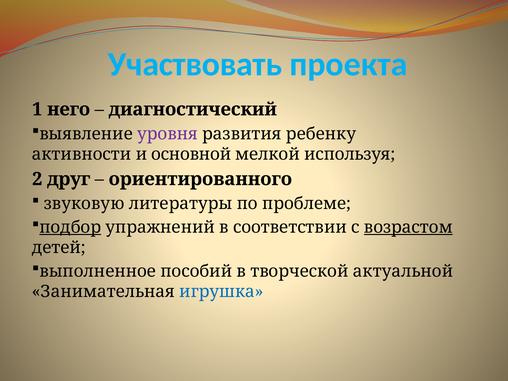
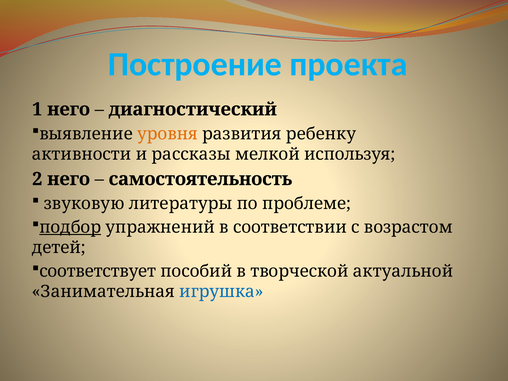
Участвовать: Участвовать -> Построение
уровня colour: purple -> orange
основной: основной -> рассказы
2 друг: друг -> него
ориентированного: ориентированного -> самостоятельность
возрастом underline: present -> none
выполненное: выполненное -> соответствует
